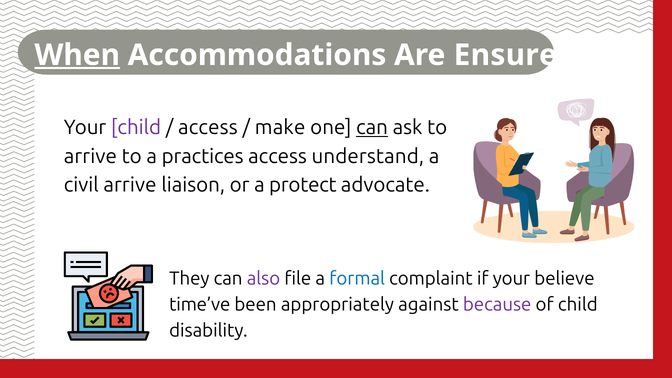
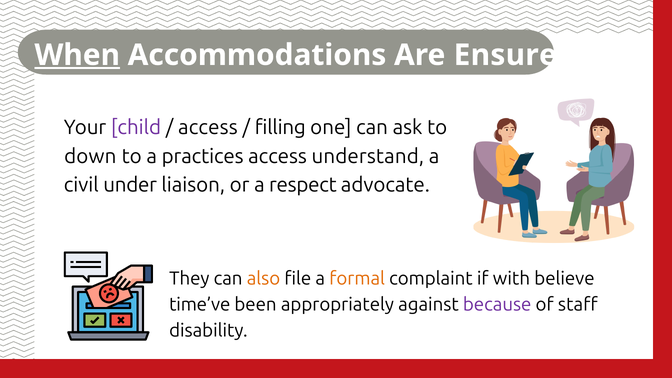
make: make -> filling
can at (372, 128) underline: present -> none
arrive at (90, 156): arrive -> down
civil arrive: arrive -> under
protect: protect -> respect
also colour: purple -> orange
formal colour: blue -> orange
if your: your -> with
of child: child -> staff
